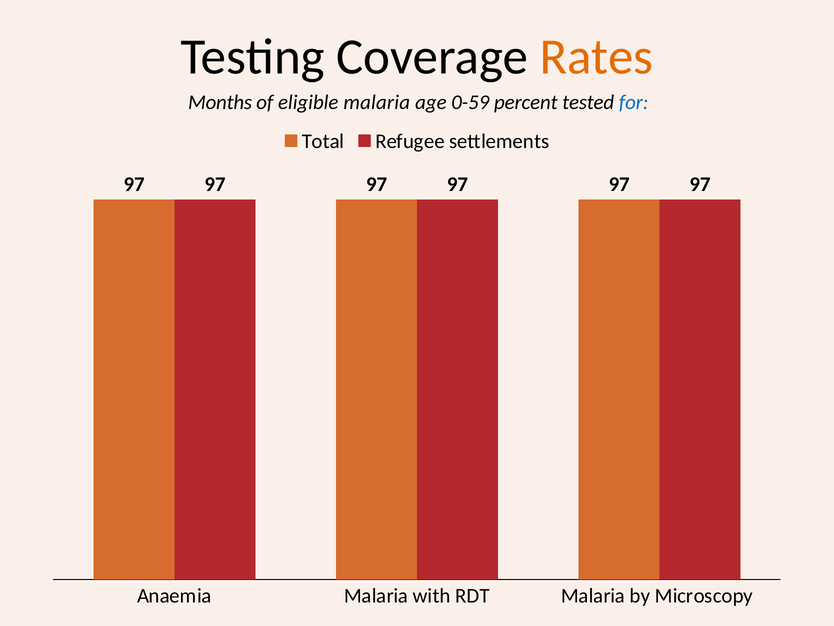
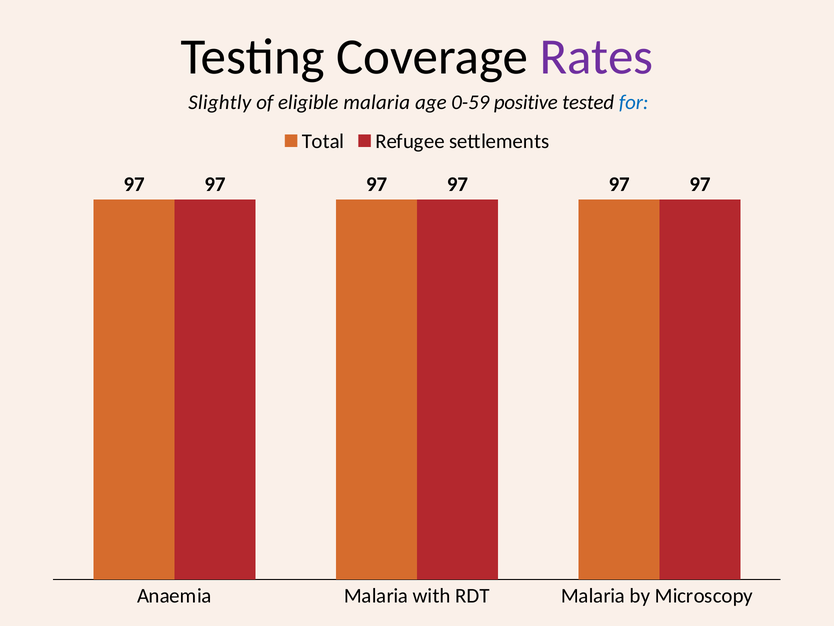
Rates colour: orange -> purple
Months: Months -> Slightly
percent: percent -> positive
